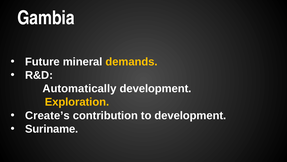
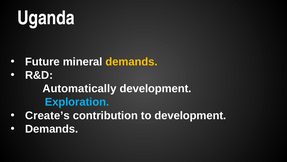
Gambia: Gambia -> Uganda
Exploration colour: yellow -> light blue
Suriname at (52, 129): Suriname -> Demands
